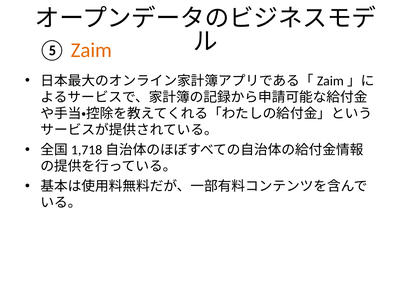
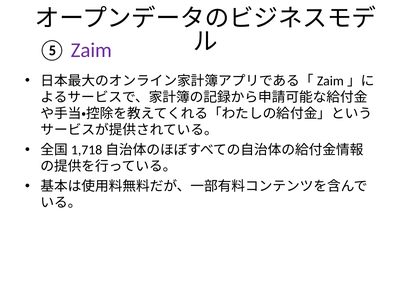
Zaim colour: orange -> purple
